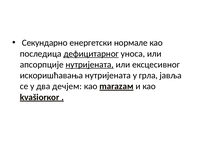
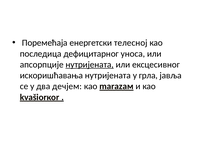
Секундарно: Секундарно -> Поремећаја
нормале: нормале -> телесној
дефицитарног underline: present -> none
